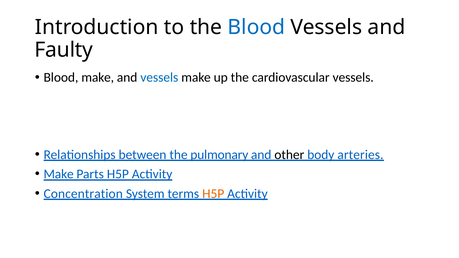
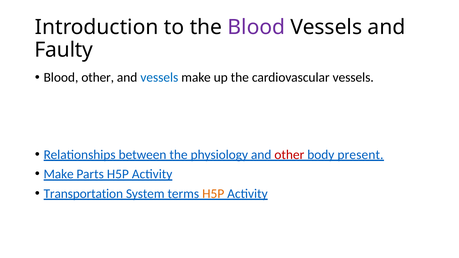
Blood at (256, 27) colour: blue -> purple
Blood make: make -> other
pulmonary: pulmonary -> physiology
other at (289, 155) colour: black -> red
arteries: arteries -> present
Concentration: Concentration -> Transportation
